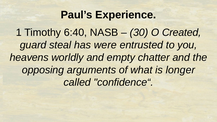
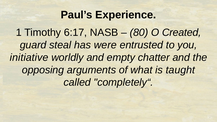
6:40: 6:40 -> 6:17
30: 30 -> 80
heavens: heavens -> initiative
longer: longer -> taught
confidence“: confidence“ -> completely“
